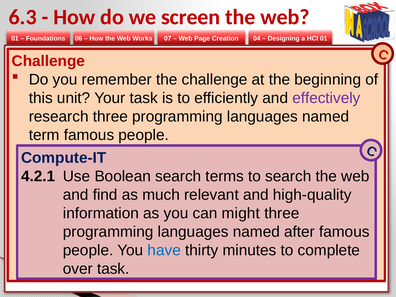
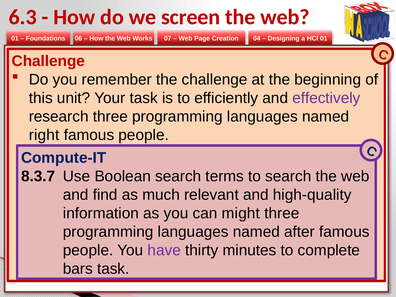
term: term -> right
4.2.1: 4.2.1 -> 8.3.7
have colour: blue -> purple
over: over -> bars
